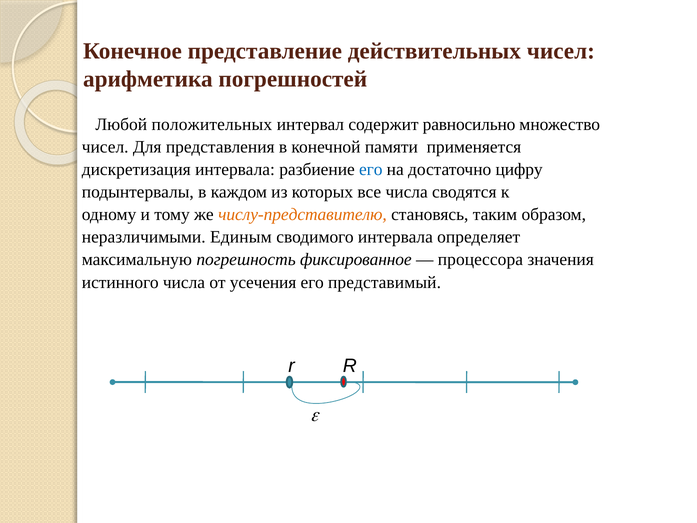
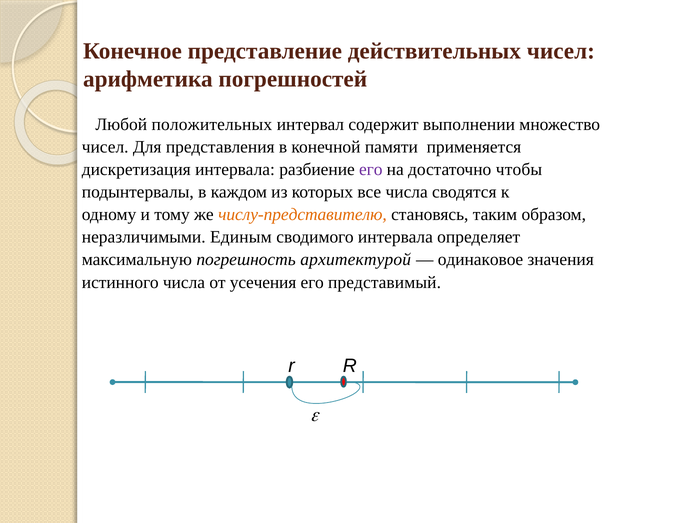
равносильно: равносильно -> выполнении
его at (371, 169) colour: blue -> purple
цифру: цифру -> чтобы
фиксированное: фиксированное -> архитектурой
процессора: процессора -> одинаковое
